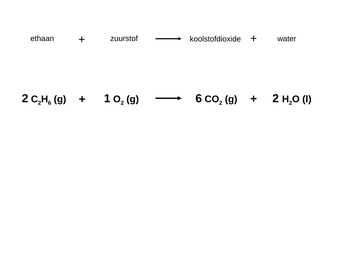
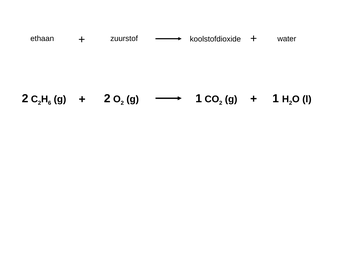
6 g 1: 1 -> 2
6 at (199, 98): 6 -> 1
2 at (276, 98): 2 -> 1
